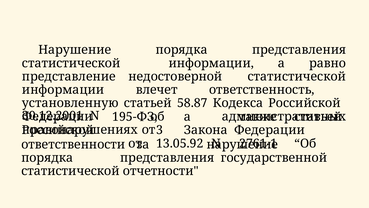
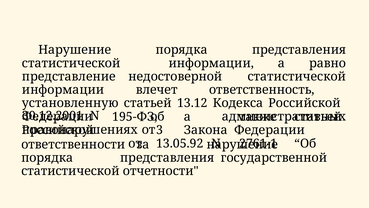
58.87: 58.87 -> 13.12
